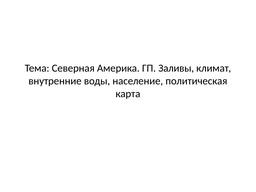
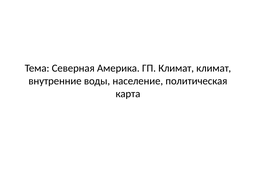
ГП Заливы: Заливы -> Климат
